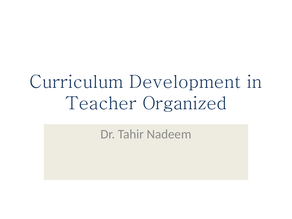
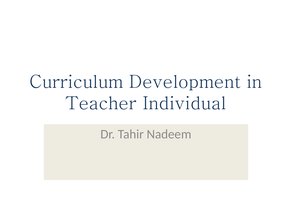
Organized: Organized -> Individual
